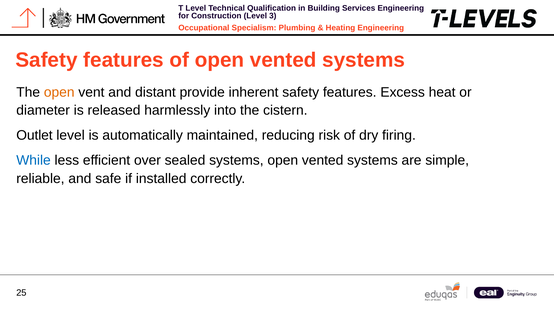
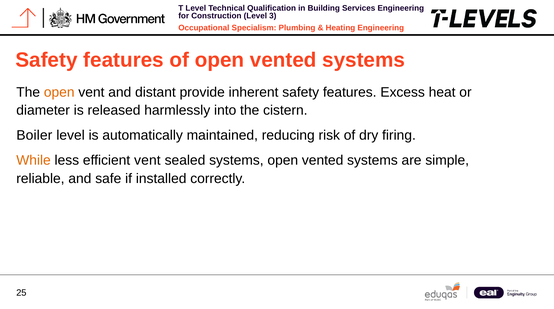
Outlet: Outlet -> Boiler
While colour: blue -> orange
efficient over: over -> vent
